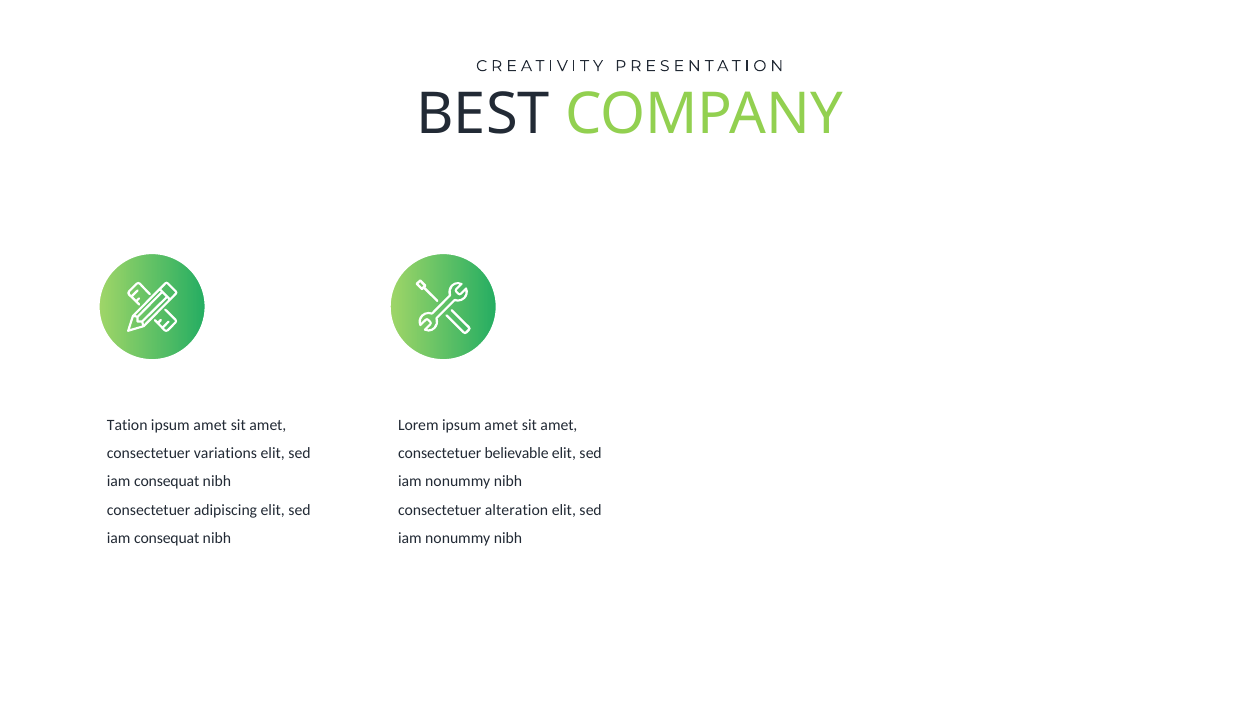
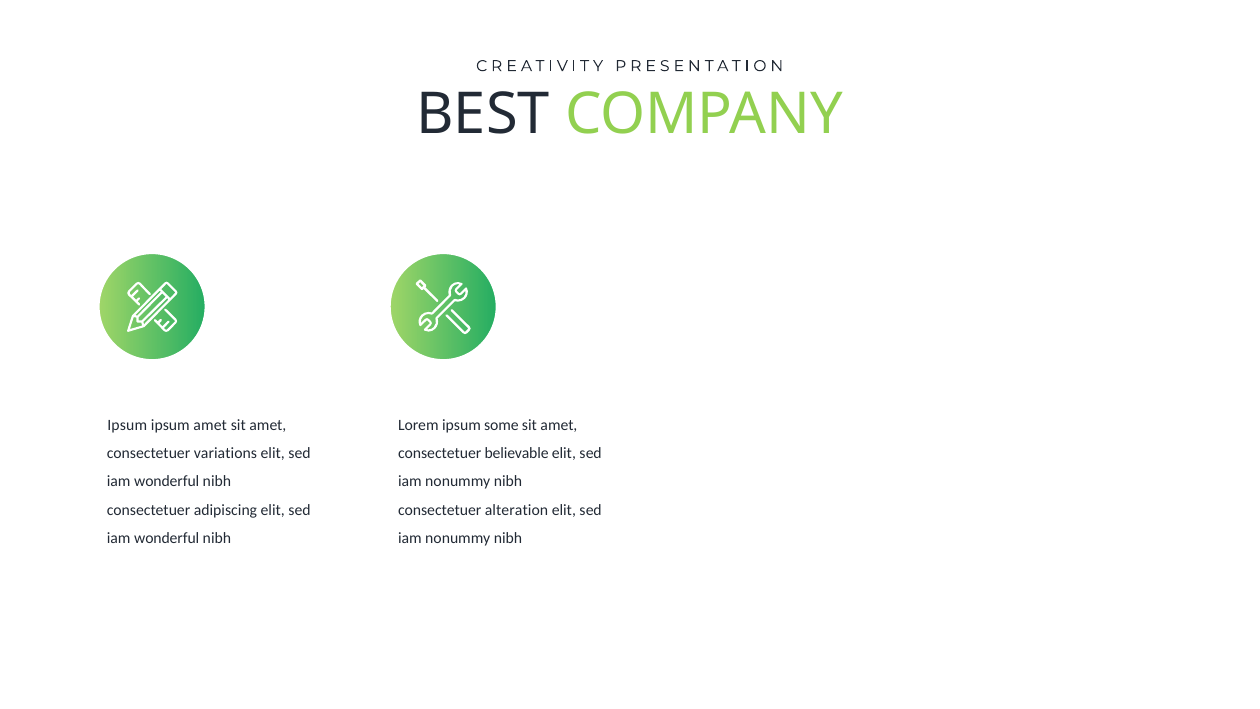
Tation at (127, 425): Tation -> Ipsum
Lorem ipsum amet: amet -> some
consequat at (167, 482): consequat -> wonderful
consequat at (167, 538): consequat -> wonderful
